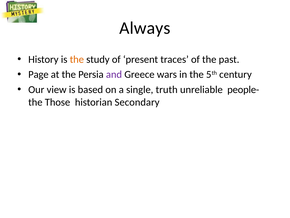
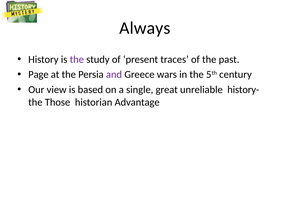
the at (77, 59) colour: orange -> purple
truth: truth -> great
people-: people- -> history-
Secondary: Secondary -> Advantage
